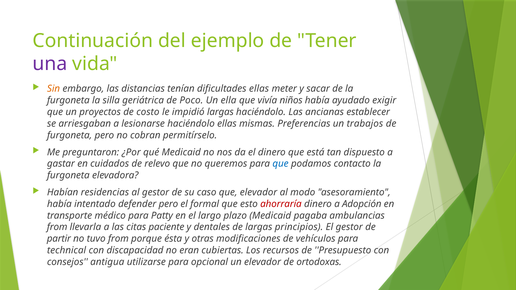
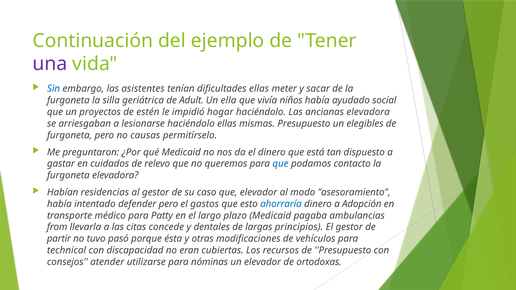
Sin colour: orange -> blue
distancias: distancias -> asistentes
Poco: Poco -> Adult
exigir: exigir -> social
costo: costo -> estén
impidió largas: largas -> hogar
ancianas establecer: establecer -> elevadora
mismas Preferencias: Preferencias -> Presupuesto
trabajos: trabajos -> elegibles
cobran: cobran -> causas
formal: formal -> gastos
ahorraría colour: red -> blue
paciente: paciente -> concede
tuvo from: from -> pasó
antigua: antigua -> atender
opcional: opcional -> nóminas
